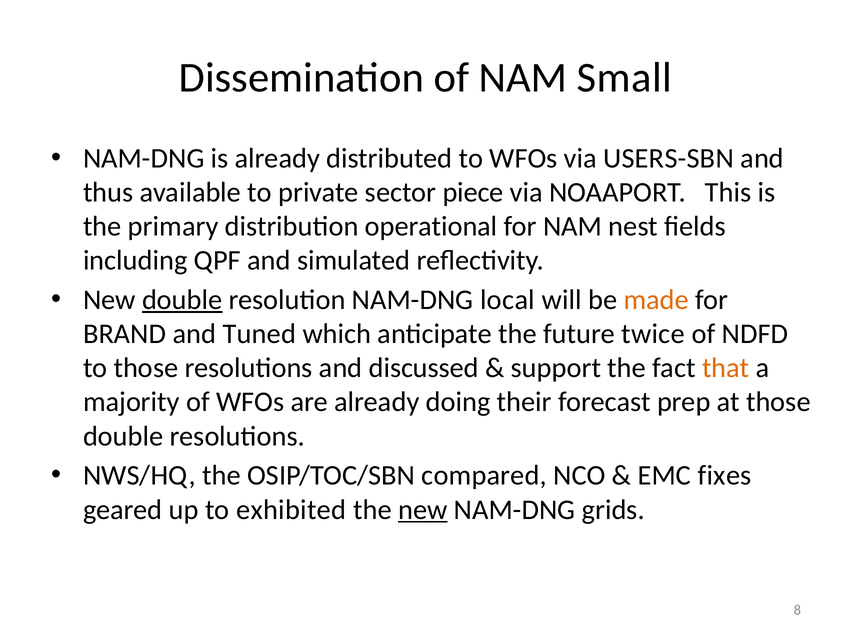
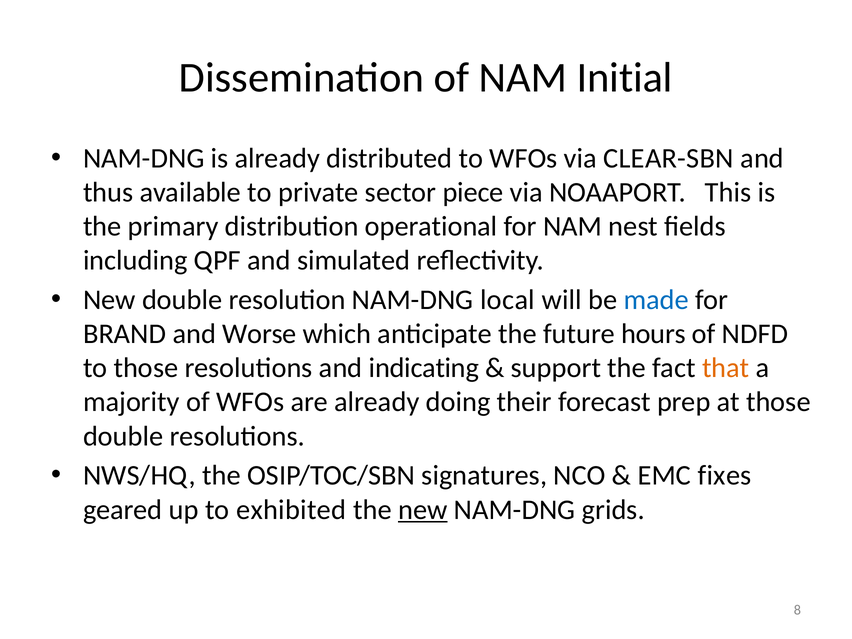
Small: Small -> Initial
USERS-SBN: USERS-SBN -> CLEAR-SBN
double at (182, 300) underline: present -> none
made colour: orange -> blue
Tuned: Tuned -> Worse
twice: twice -> hours
discussed: discussed -> indicating
compared: compared -> signatures
